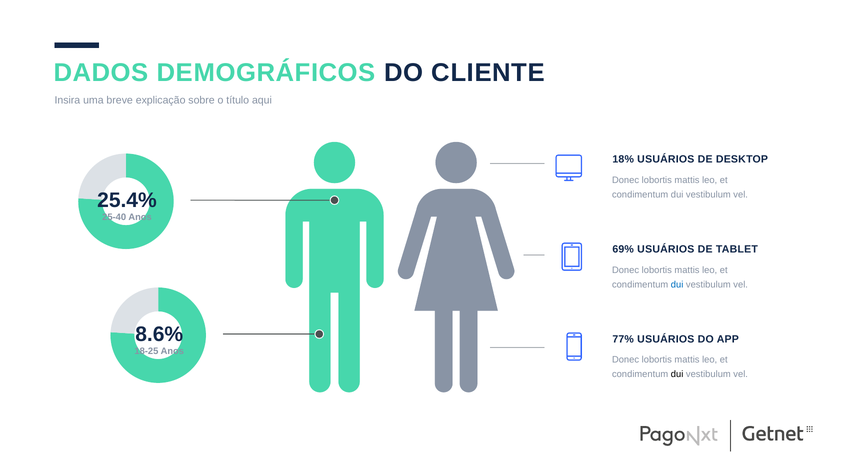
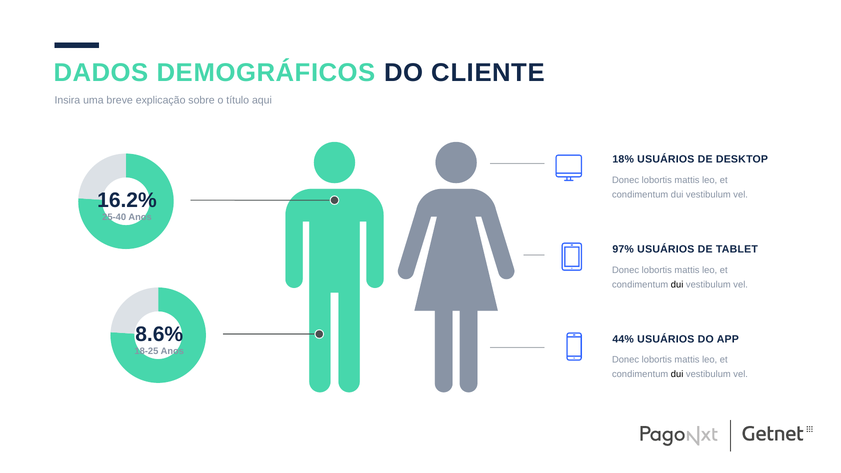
25.4%: 25.4% -> 16.2%
69%: 69% -> 97%
dui at (677, 285) colour: blue -> black
77%: 77% -> 44%
